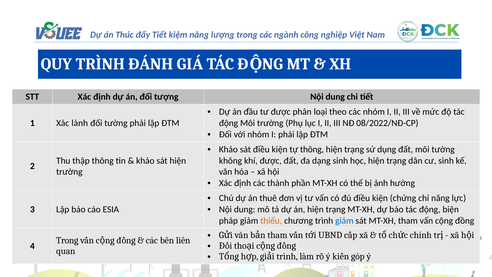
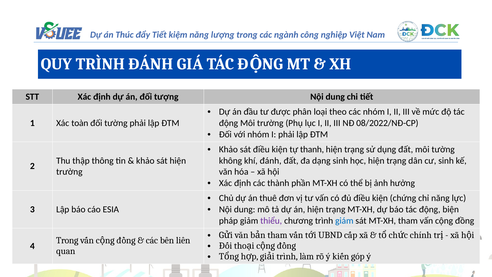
lành: lành -> toàn
tự thông: thông -> thanh
khí được: được -> đánh
thiểu colour: orange -> purple
